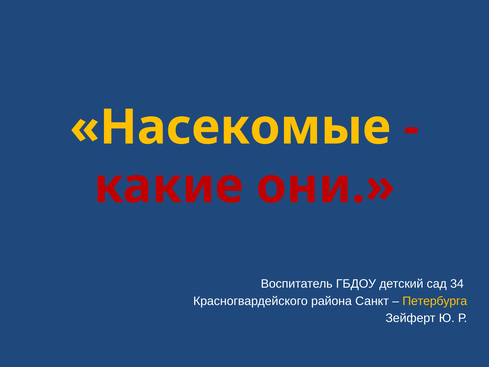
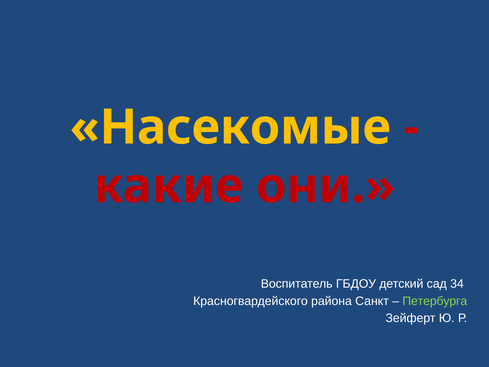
Петербурга colour: yellow -> light green
